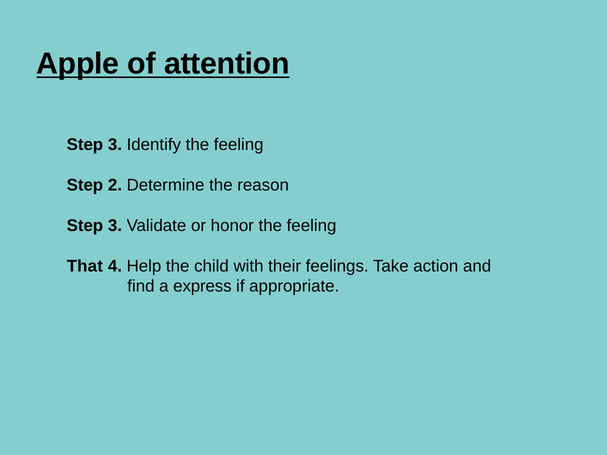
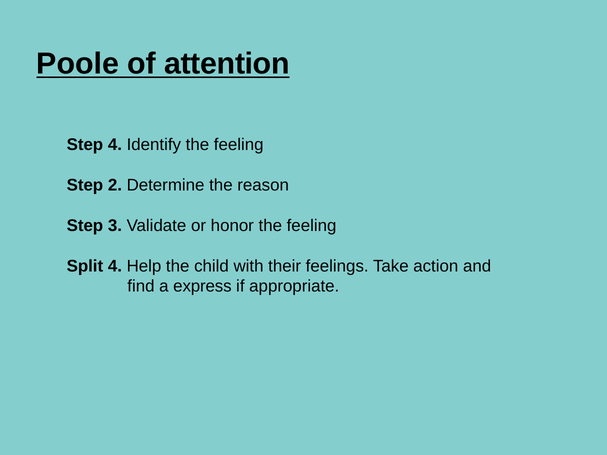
Apple: Apple -> Poole
3 at (115, 145): 3 -> 4
That: That -> Split
